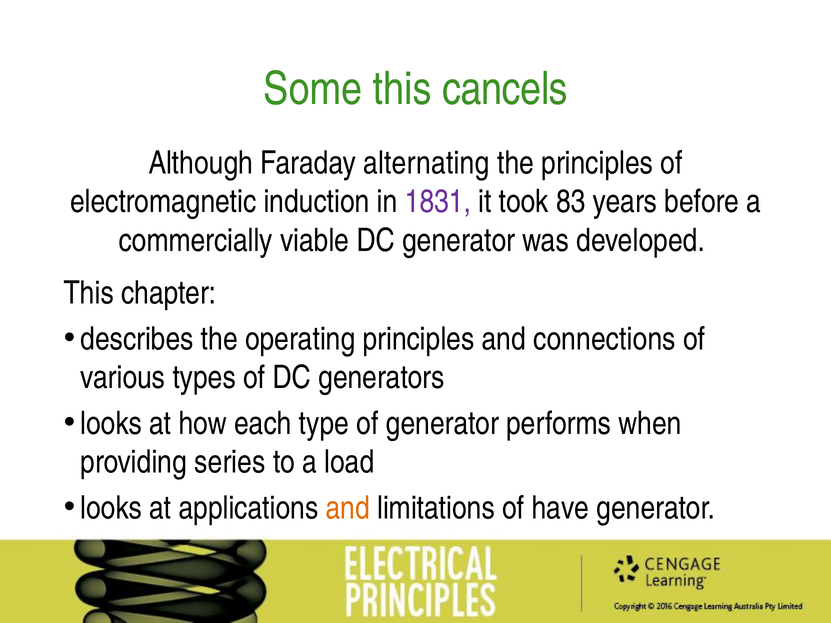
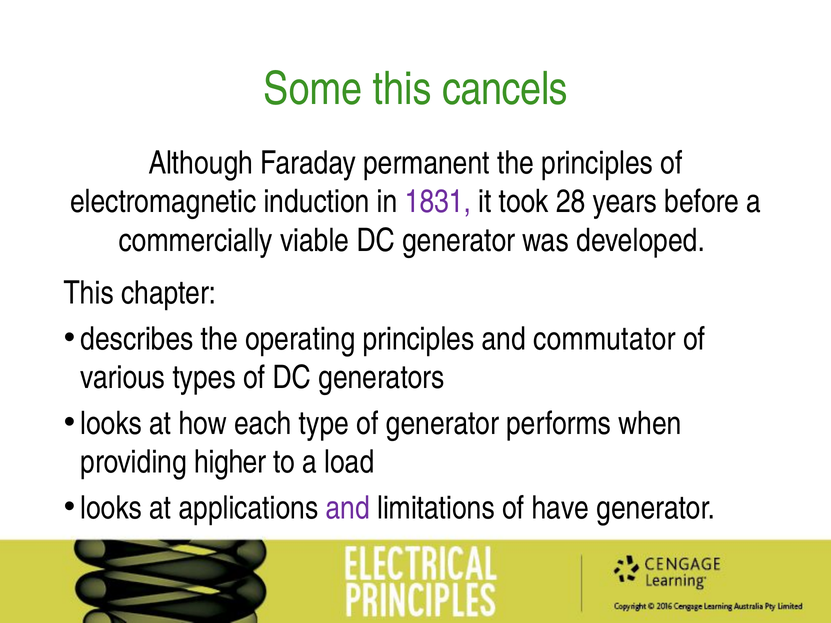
alternating: alternating -> permanent
83: 83 -> 28
connections: connections -> commutator
series: series -> higher
and at (348, 508) colour: orange -> purple
